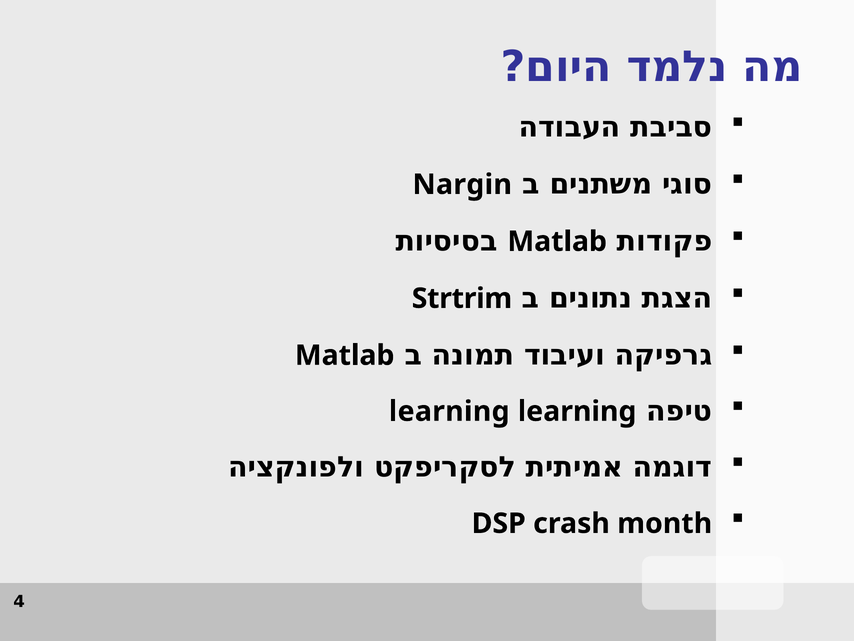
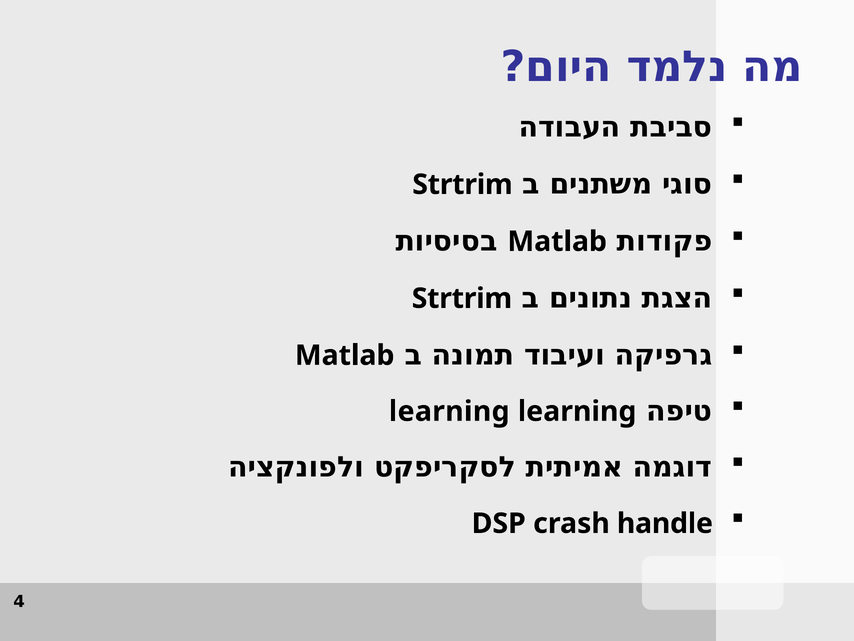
Nargin at (462, 184): Nargin -> Strtrim
month: month -> handle
